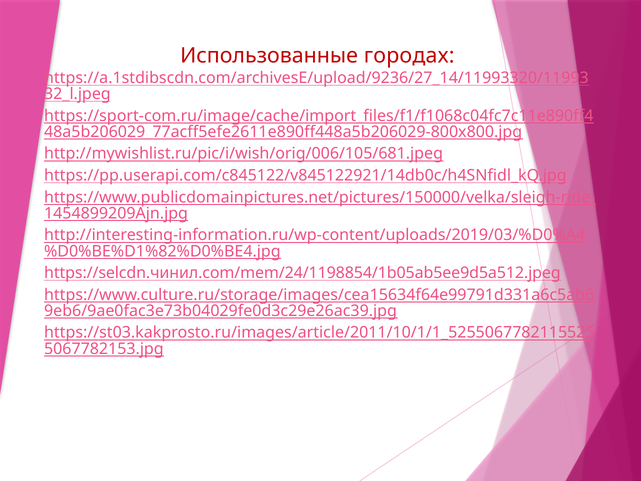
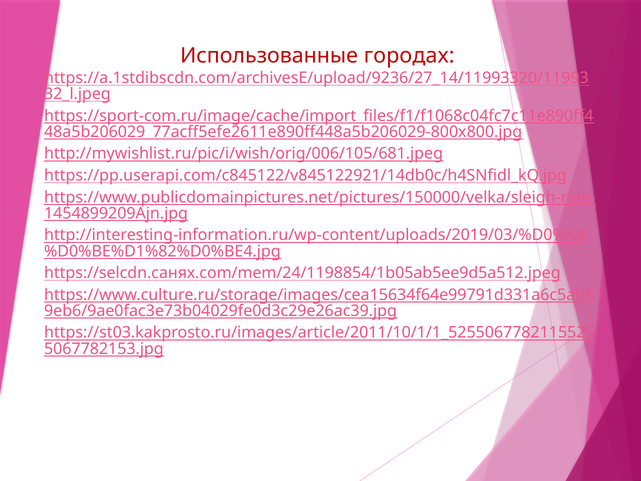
https://selcdn.чинил.com/mem/24/1198854/1b05ab5ee9d5a512.jpeg: https://selcdn.чинил.com/mem/24/1198854/1b05ab5ee9d5a512.jpeg -> https://selcdn.санях.com/mem/24/1198854/1b05ab5ee9d5a512.jpeg
